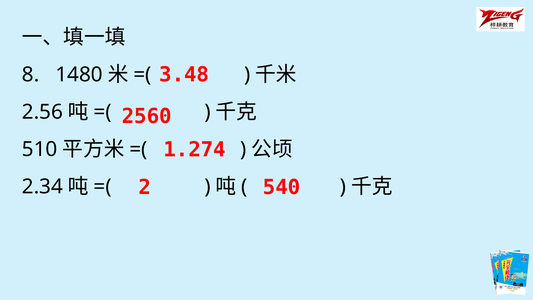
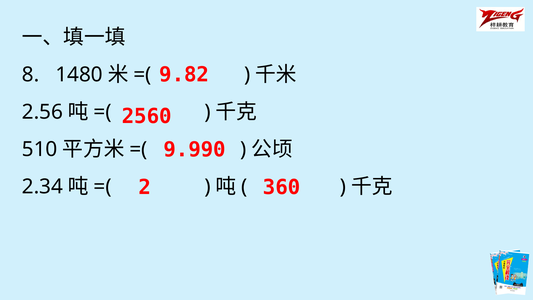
3.48: 3.48 -> 9.82
1.274: 1.274 -> 9.990
540: 540 -> 360
